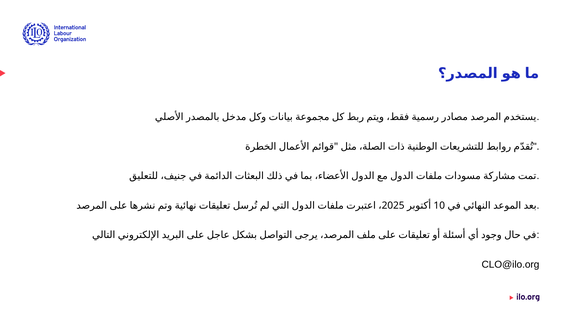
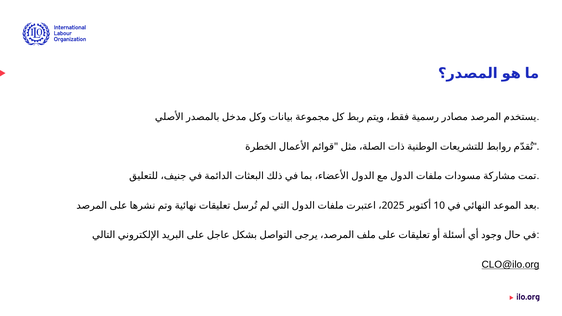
CLO@ilo.org underline: none -> present
